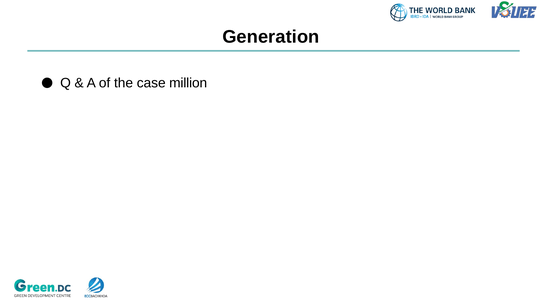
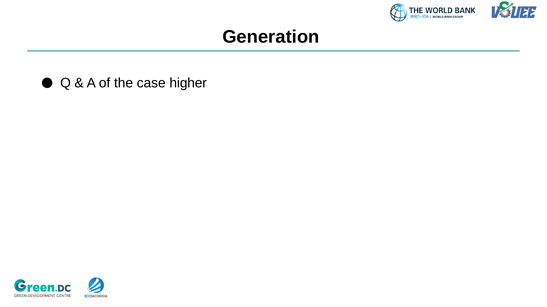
million: million -> higher
